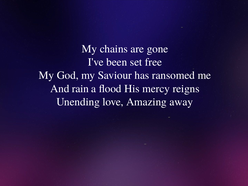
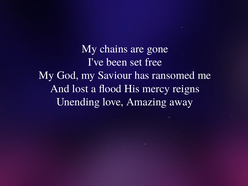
rain: rain -> lost
